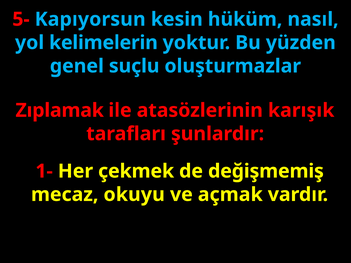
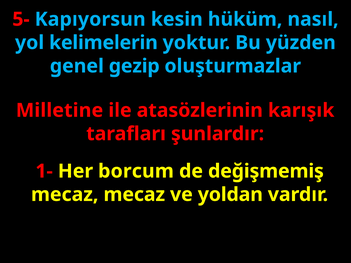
suçlu: suçlu -> gezip
Zıplamak: Zıplamak -> Milletine
çekmek: çekmek -> borcum
mecaz okuyu: okuyu -> mecaz
açmak: açmak -> yoldan
